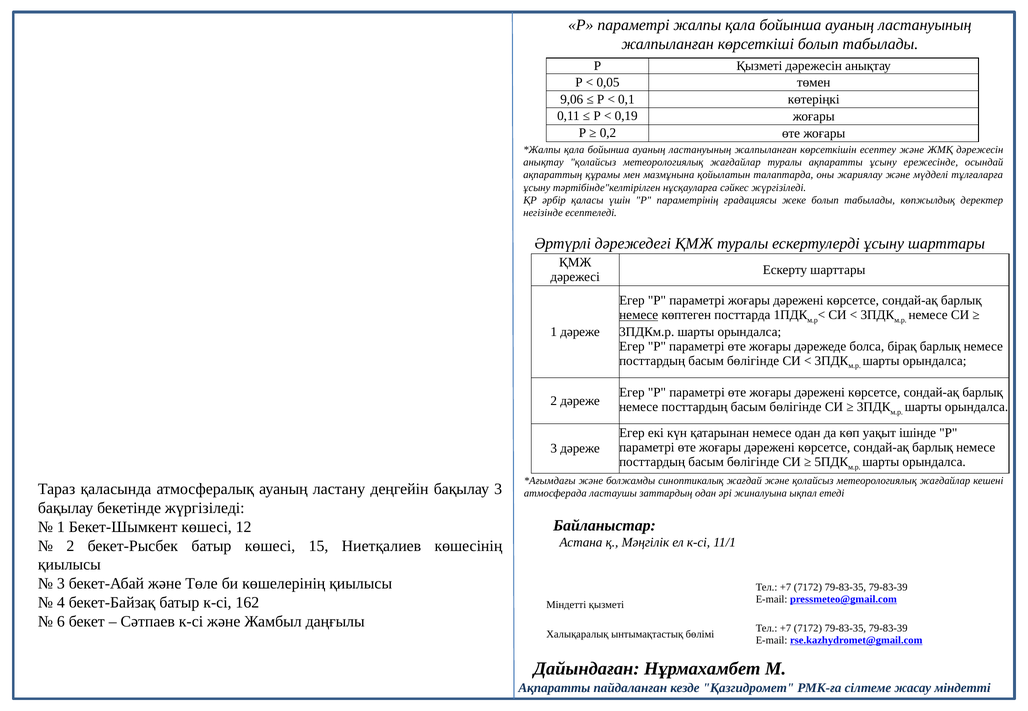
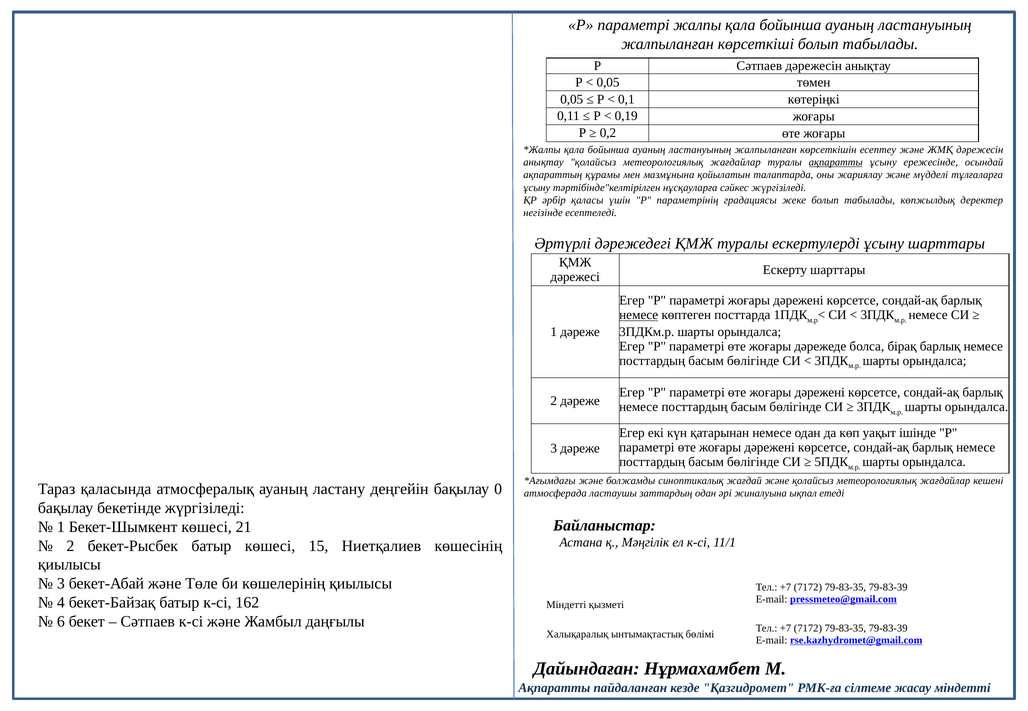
Р Қызметі: Қызметі -> Сәтпаев
9,06 at (572, 99): 9,06 -> 0,05
ақпаратты at (836, 163) underline: none -> present
бақылау 3: 3 -> 0
12: 12 -> 21
